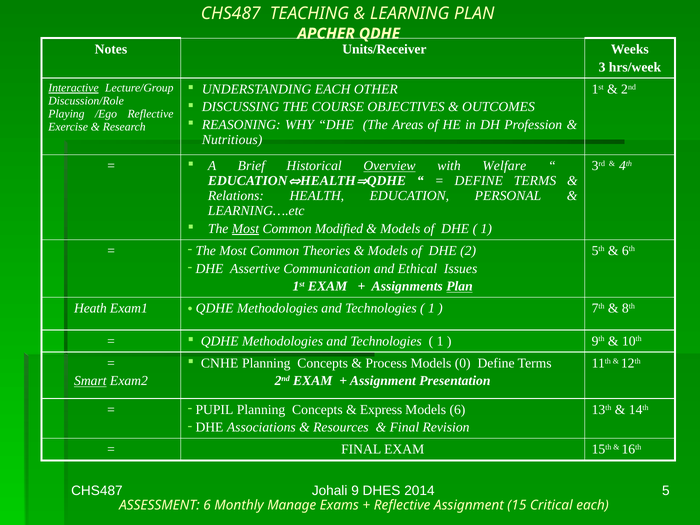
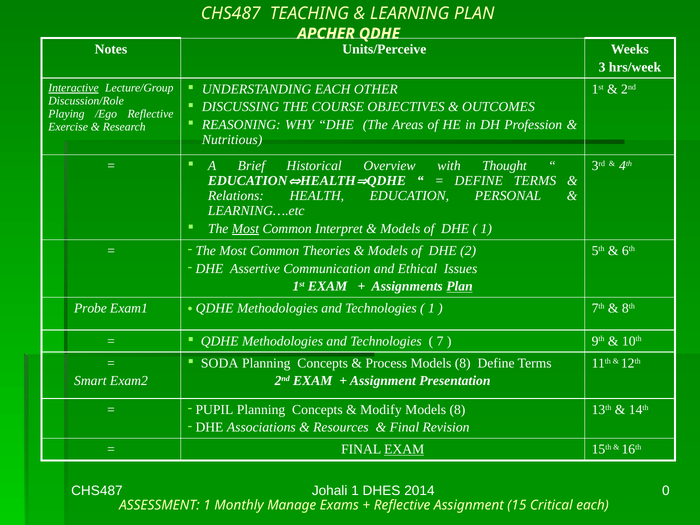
Units/Receiver: Units/Receiver -> Units/Perceive
Overview underline: present -> none
Welfare: Welfare -> Thought
Modified: Modified -> Interpret
Heath: Heath -> Probe
1 at (440, 341): 1 -> 7
CNHE: CNHE -> SODA
Process Models 0: 0 -> 8
Smart underline: present -> none
Express: Express -> Modify
6 at (457, 410): 6 -> 8
EXAM at (404, 449) underline: none -> present
Johali 9: 9 -> 1
5: 5 -> 0
ASSESSMENT 6: 6 -> 1
